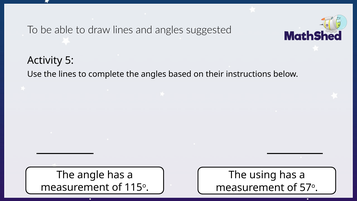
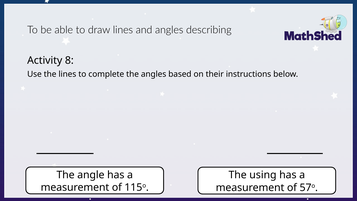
suggested: suggested -> describing
5: 5 -> 8
